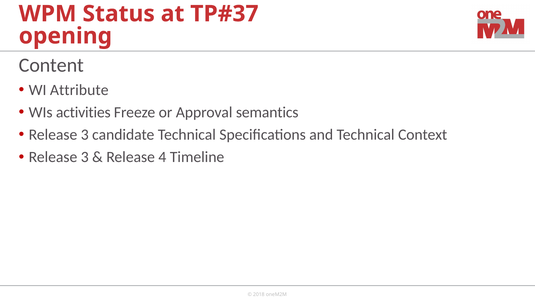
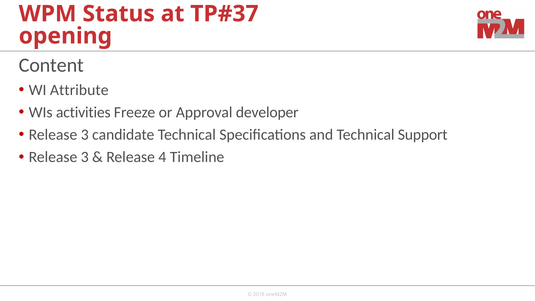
semantics: semantics -> developer
Context: Context -> Support
